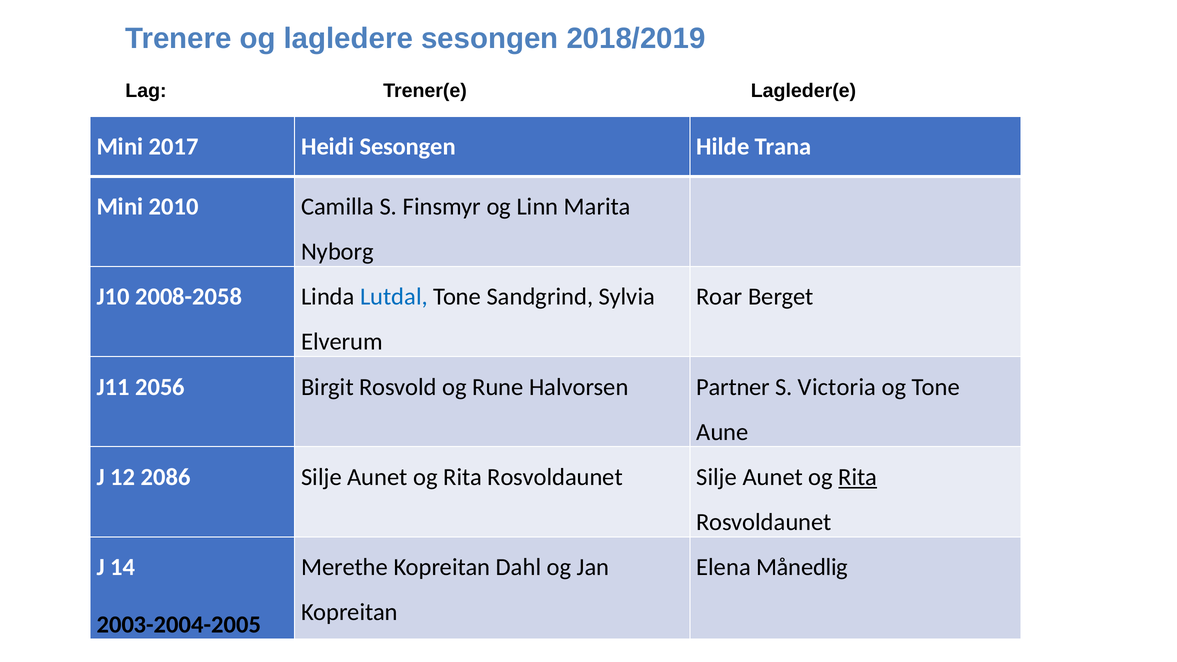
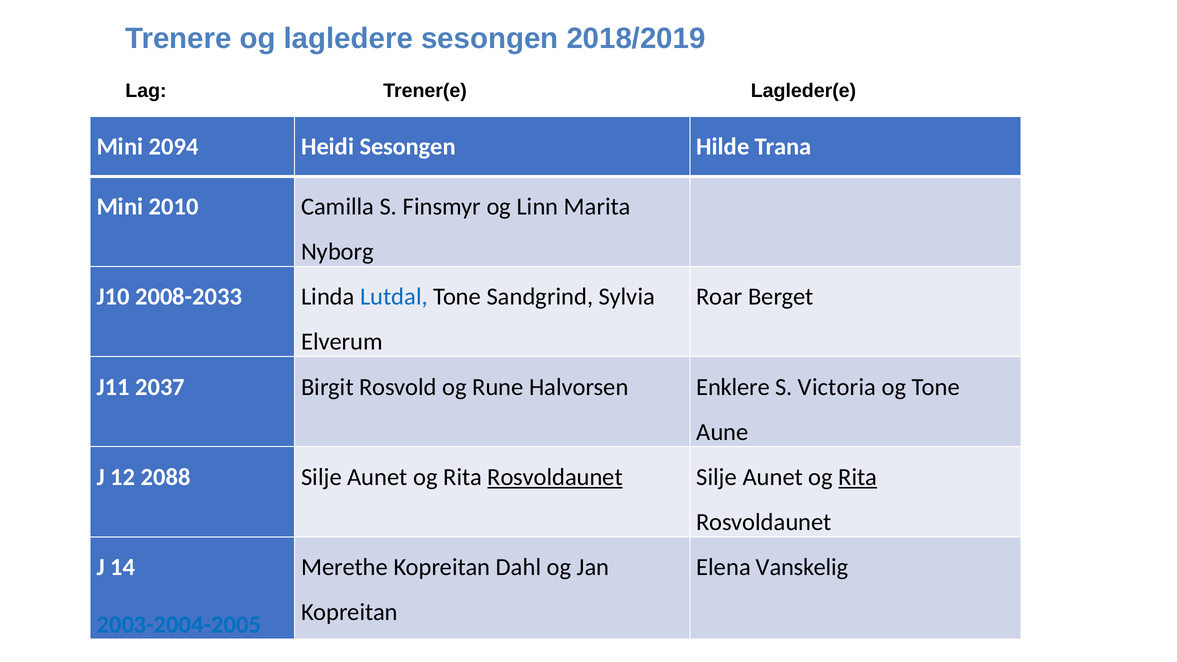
2017: 2017 -> 2094
2008-2058: 2008-2058 -> 2008-2033
2056: 2056 -> 2037
Partner: Partner -> Enklere
2086: 2086 -> 2088
Rosvoldaunet at (555, 477) underline: none -> present
Månedlig: Månedlig -> Vanskelig
2003-2004-2005 colour: black -> blue
